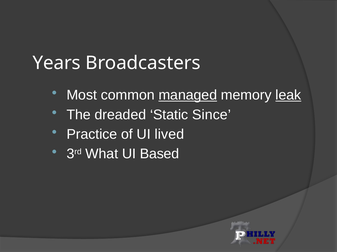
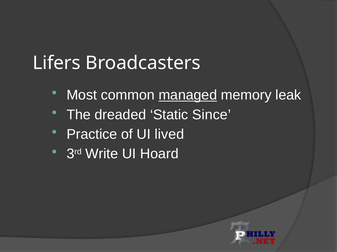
Years: Years -> Lifers
leak underline: present -> none
What: What -> Write
Based: Based -> Hoard
